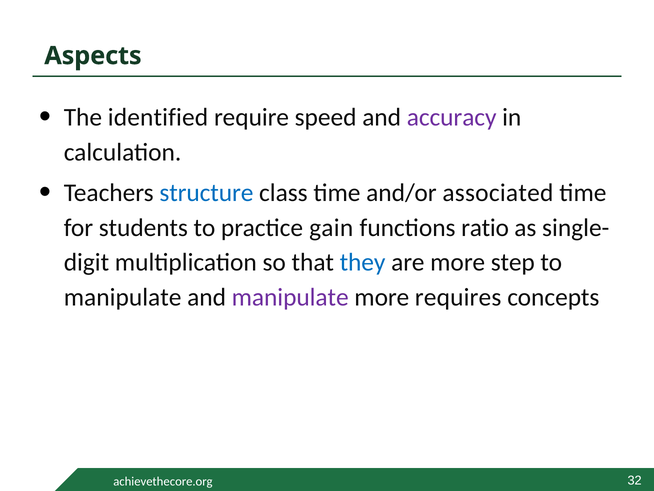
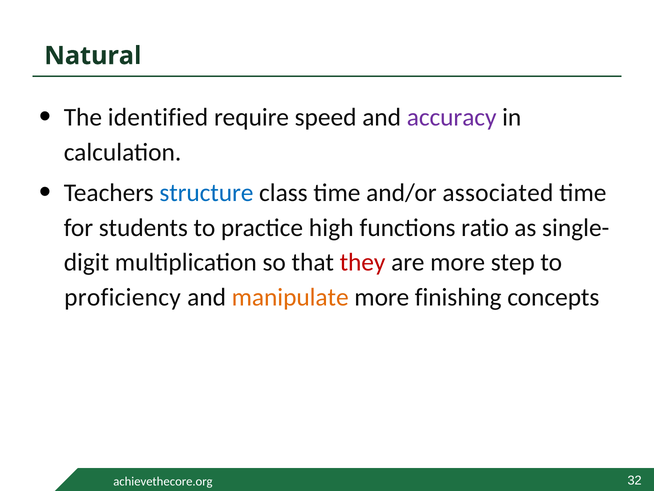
Aspects: Aspects -> Natural
gain: gain -> high
they colour: blue -> red
manipulate at (123, 297): manipulate -> proficiency
manipulate at (290, 297) colour: purple -> orange
requires: requires -> finishing
